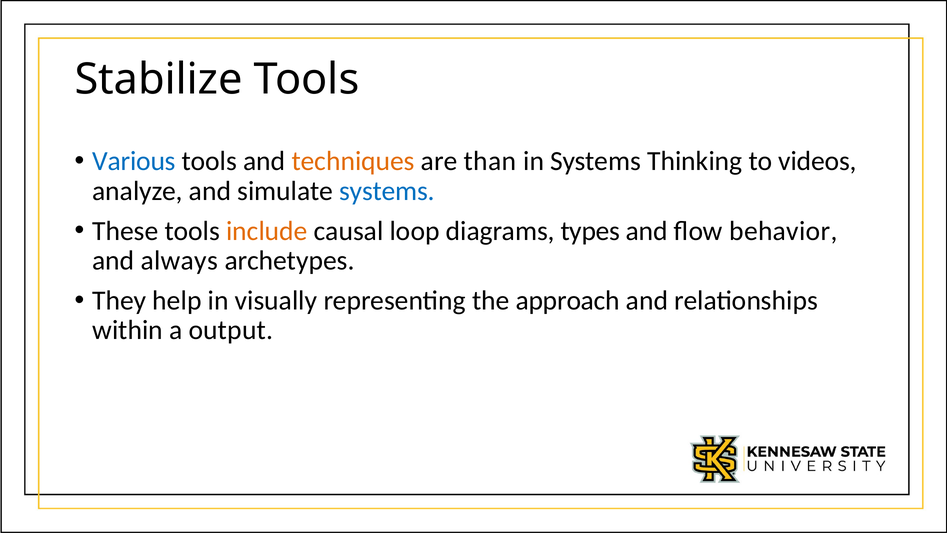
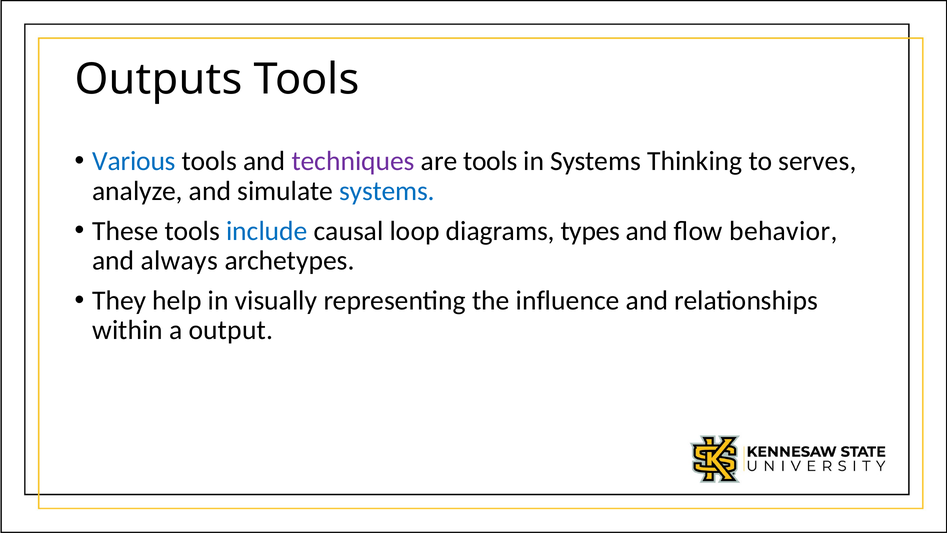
Stabilize: Stabilize -> Outputs
techniques colour: orange -> purple
are than: than -> tools
videos: videos -> serves
include colour: orange -> blue
approach: approach -> influence
